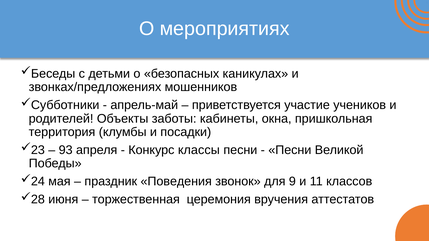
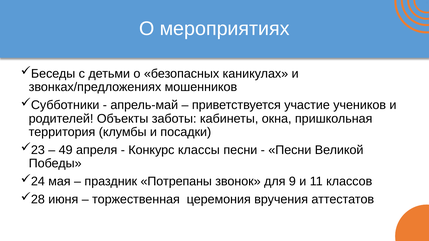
93: 93 -> 49
Поведения: Поведения -> Потрепаны
